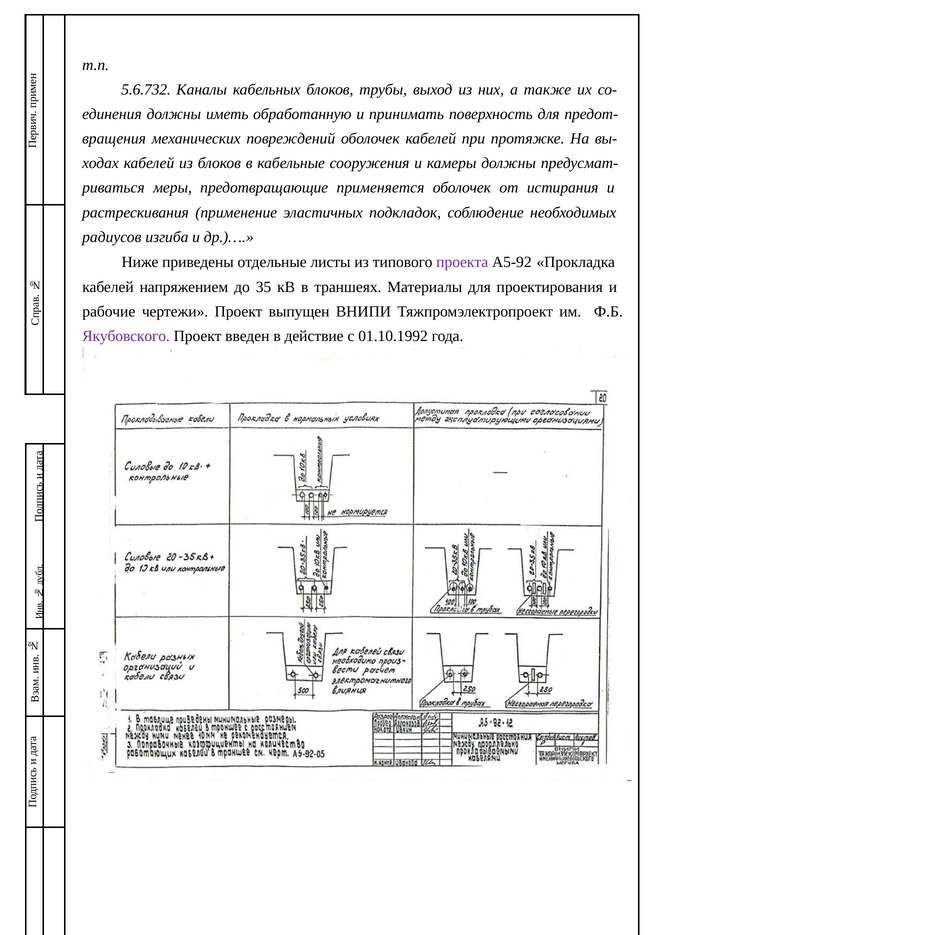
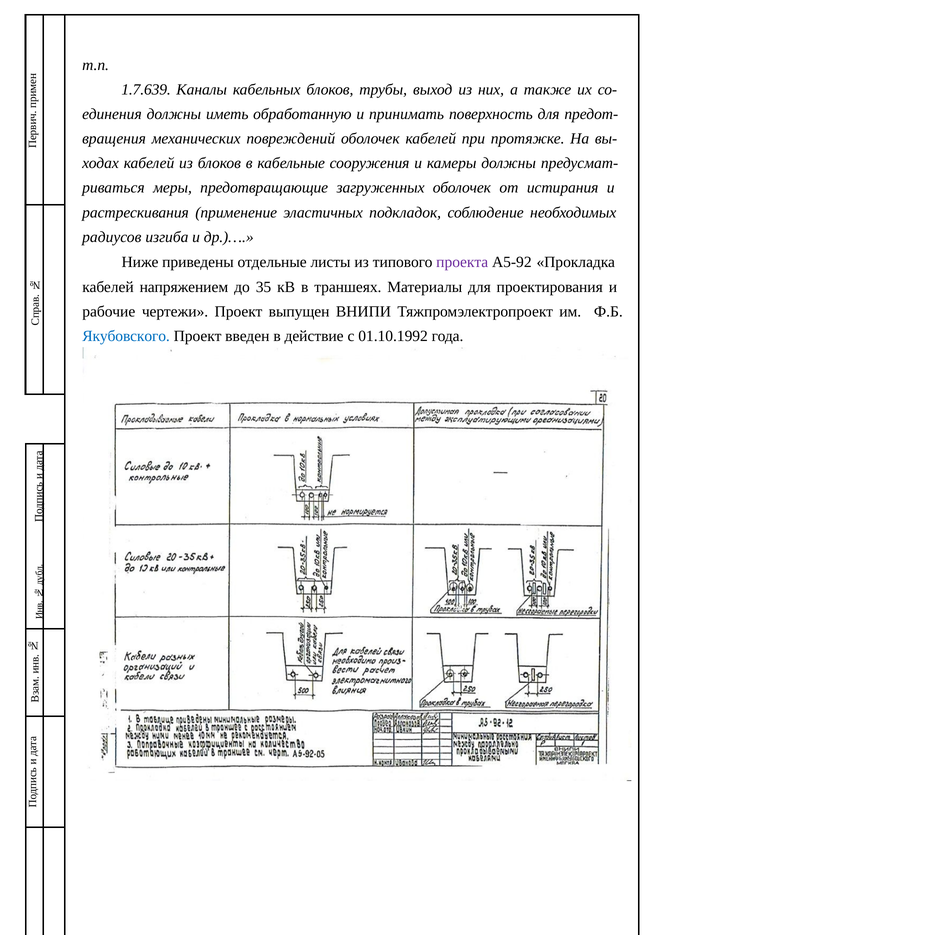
5.6.732: 5.6.732 -> 1.7.639
применяется: применяется -> загруженных
Якубовского colour: purple -> blue
